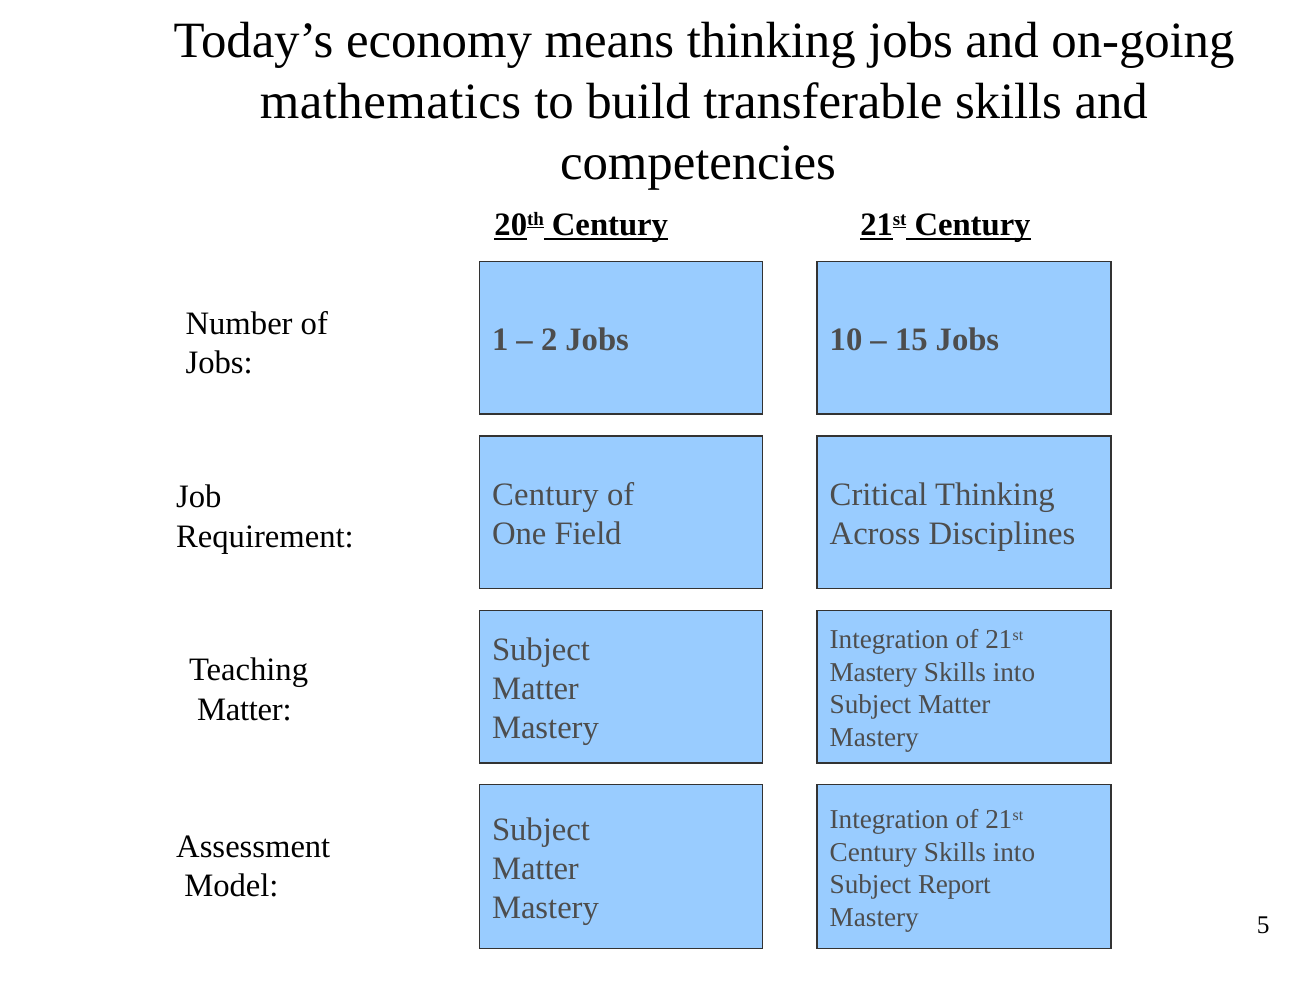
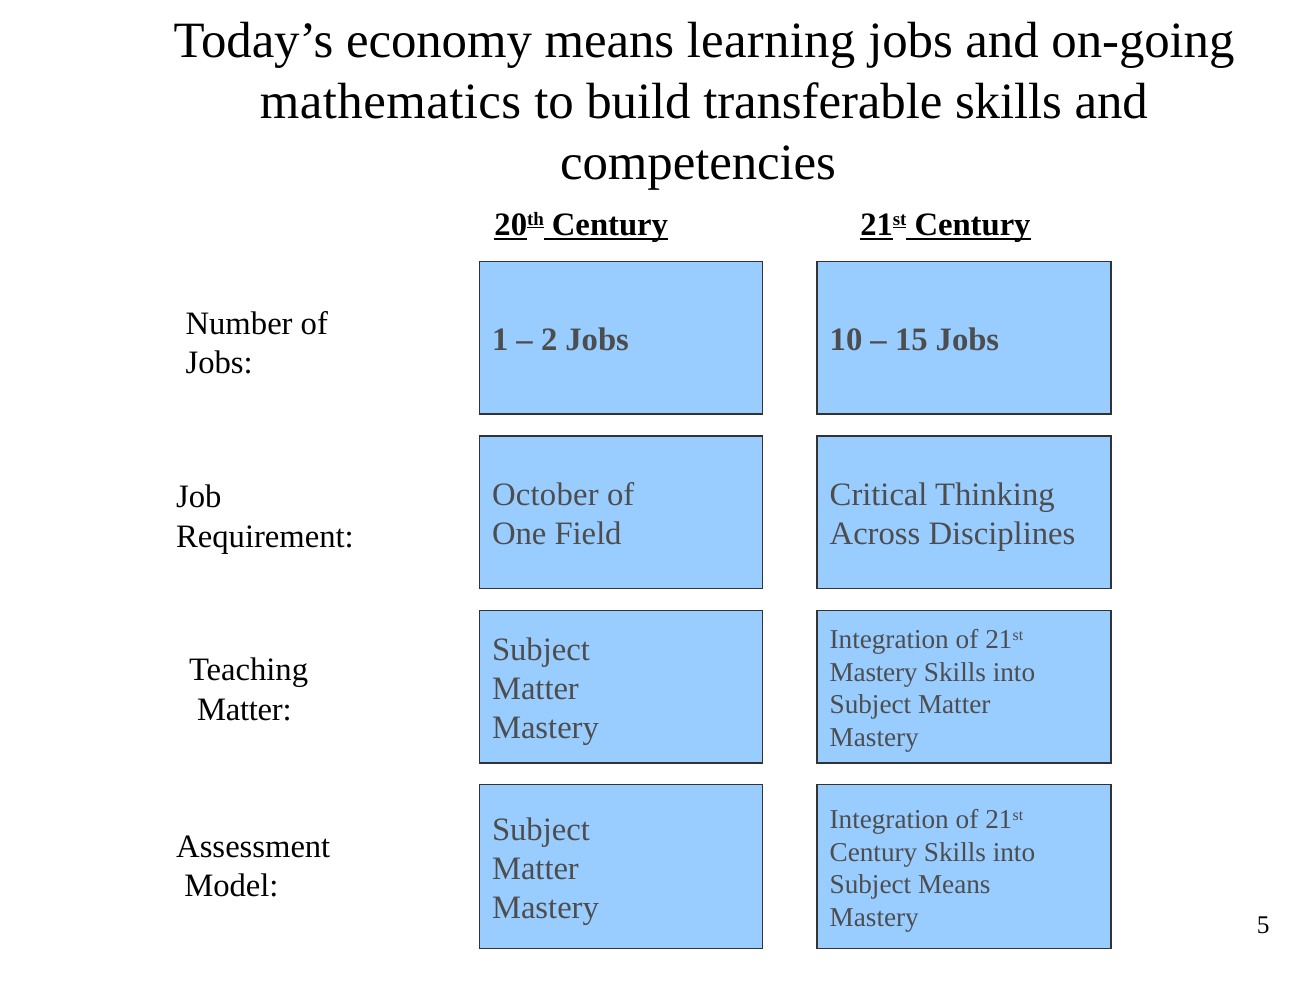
means thinking: thinking -> learning
Century at (545, 495): Century -> October
Subject Report: Report -> Means
